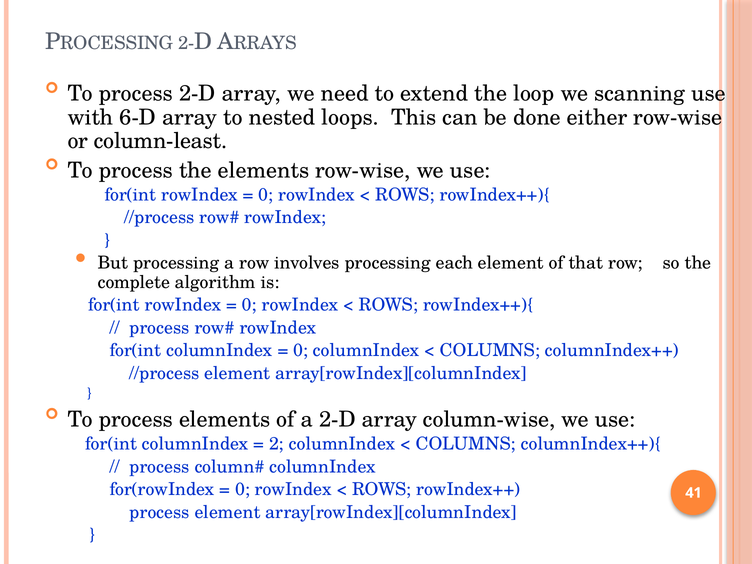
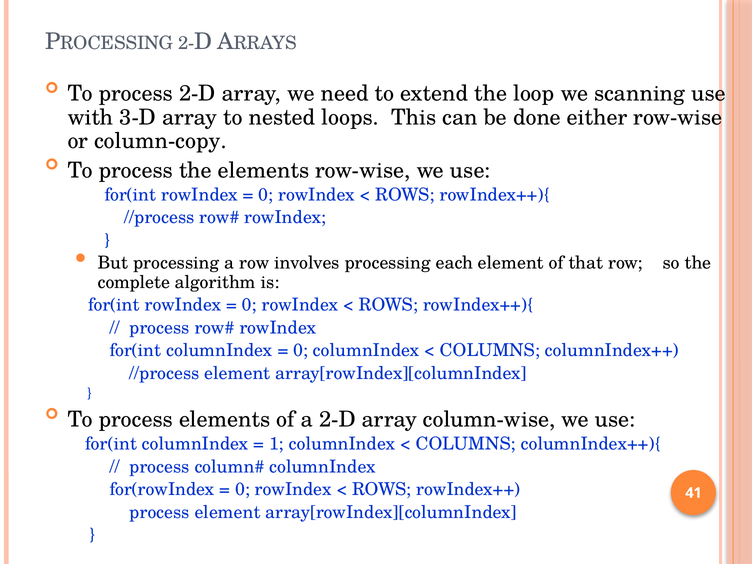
6-D: 6-D -> 3-D
column-least: column-least -> column-copy
2: 2 -> 1
